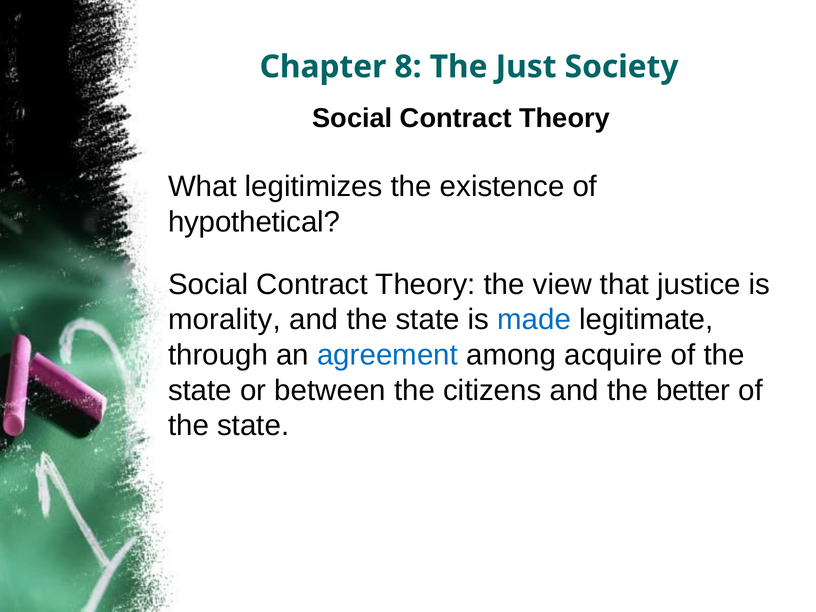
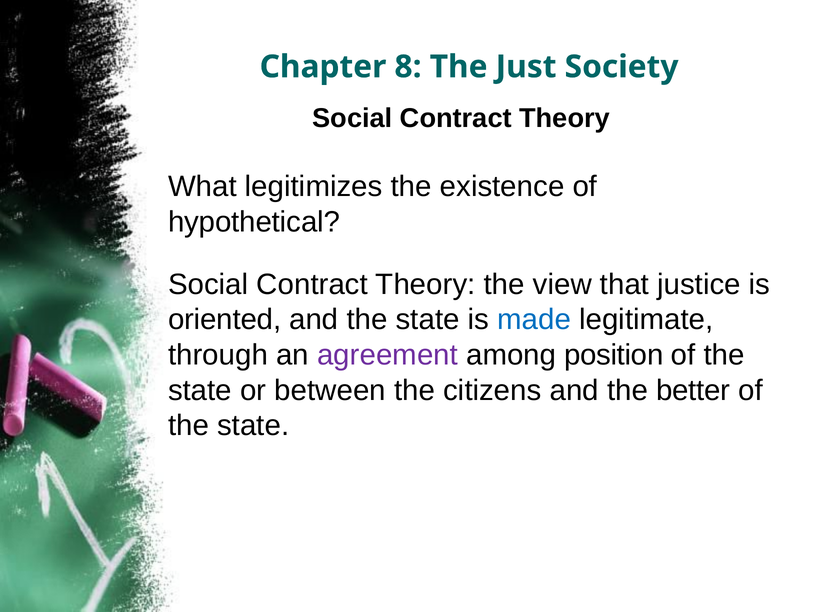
morality: morality -> oriented
agreement colour: blue -> purple
acquire: acquire -> position
